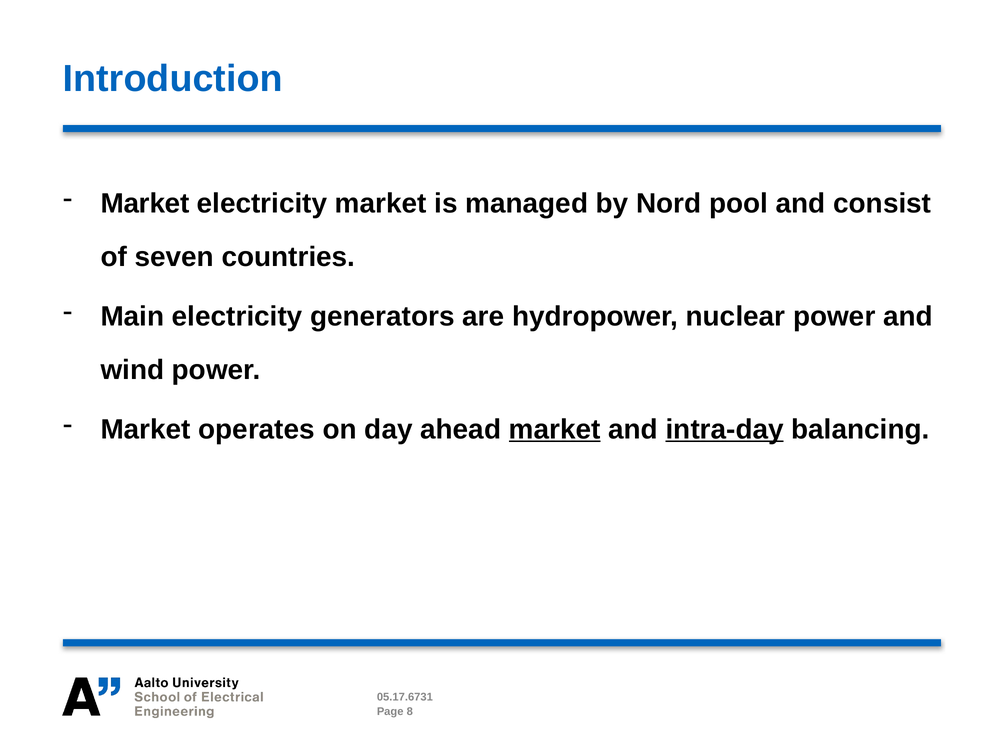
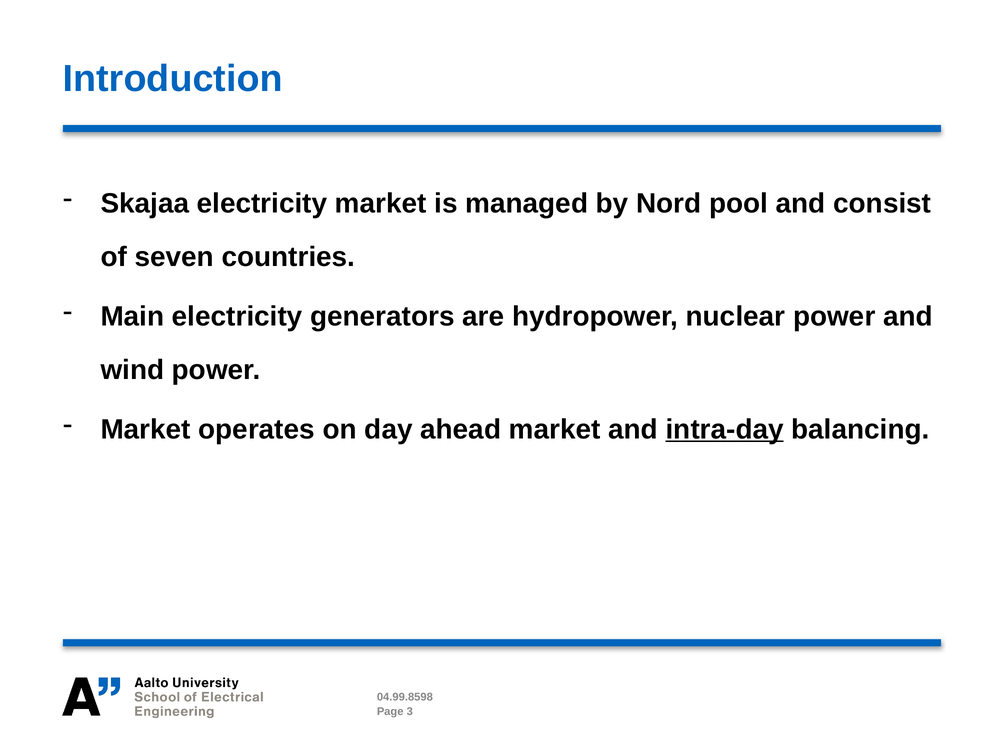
Market at (145, 203): Market -> Skajaa
market at (555, 429) underline: present -> none
05.17.6731: 05.17.6731 -> 04.99.8598
8: 8 -> 3
